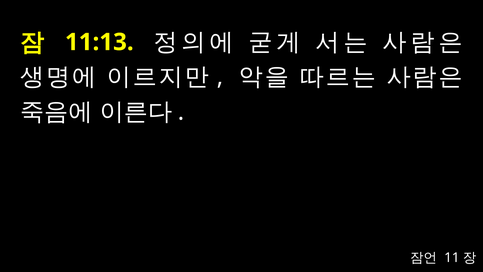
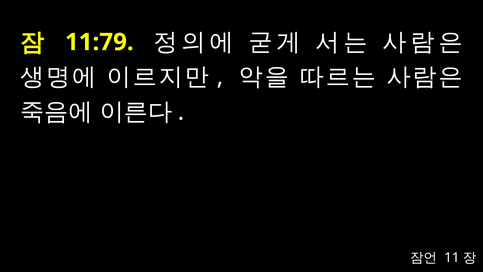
11:13: 11:13 -> 11:79
